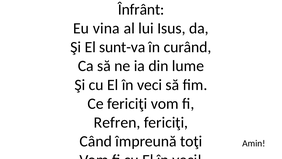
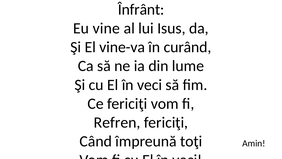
vina: vina -> vine
sunt-va: sunt-va -> vine-va
